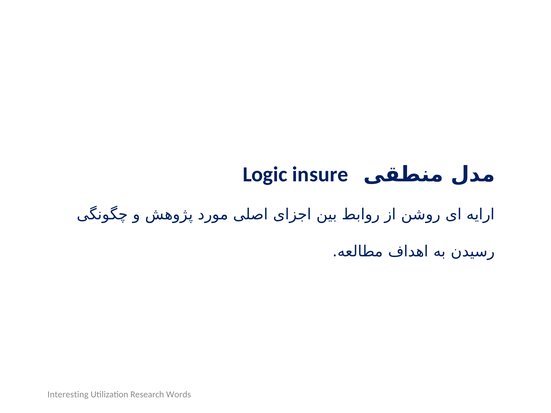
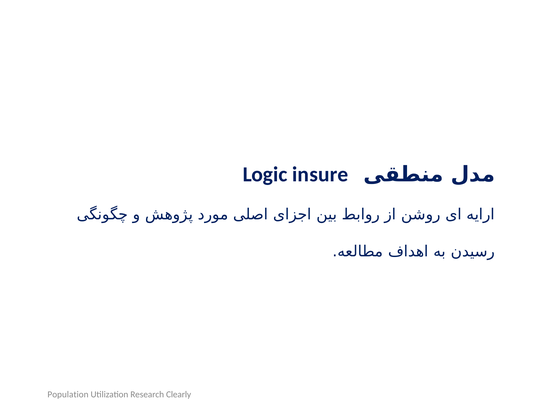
Interesting: Interesting -> Population
Words: Words -> Clearly
